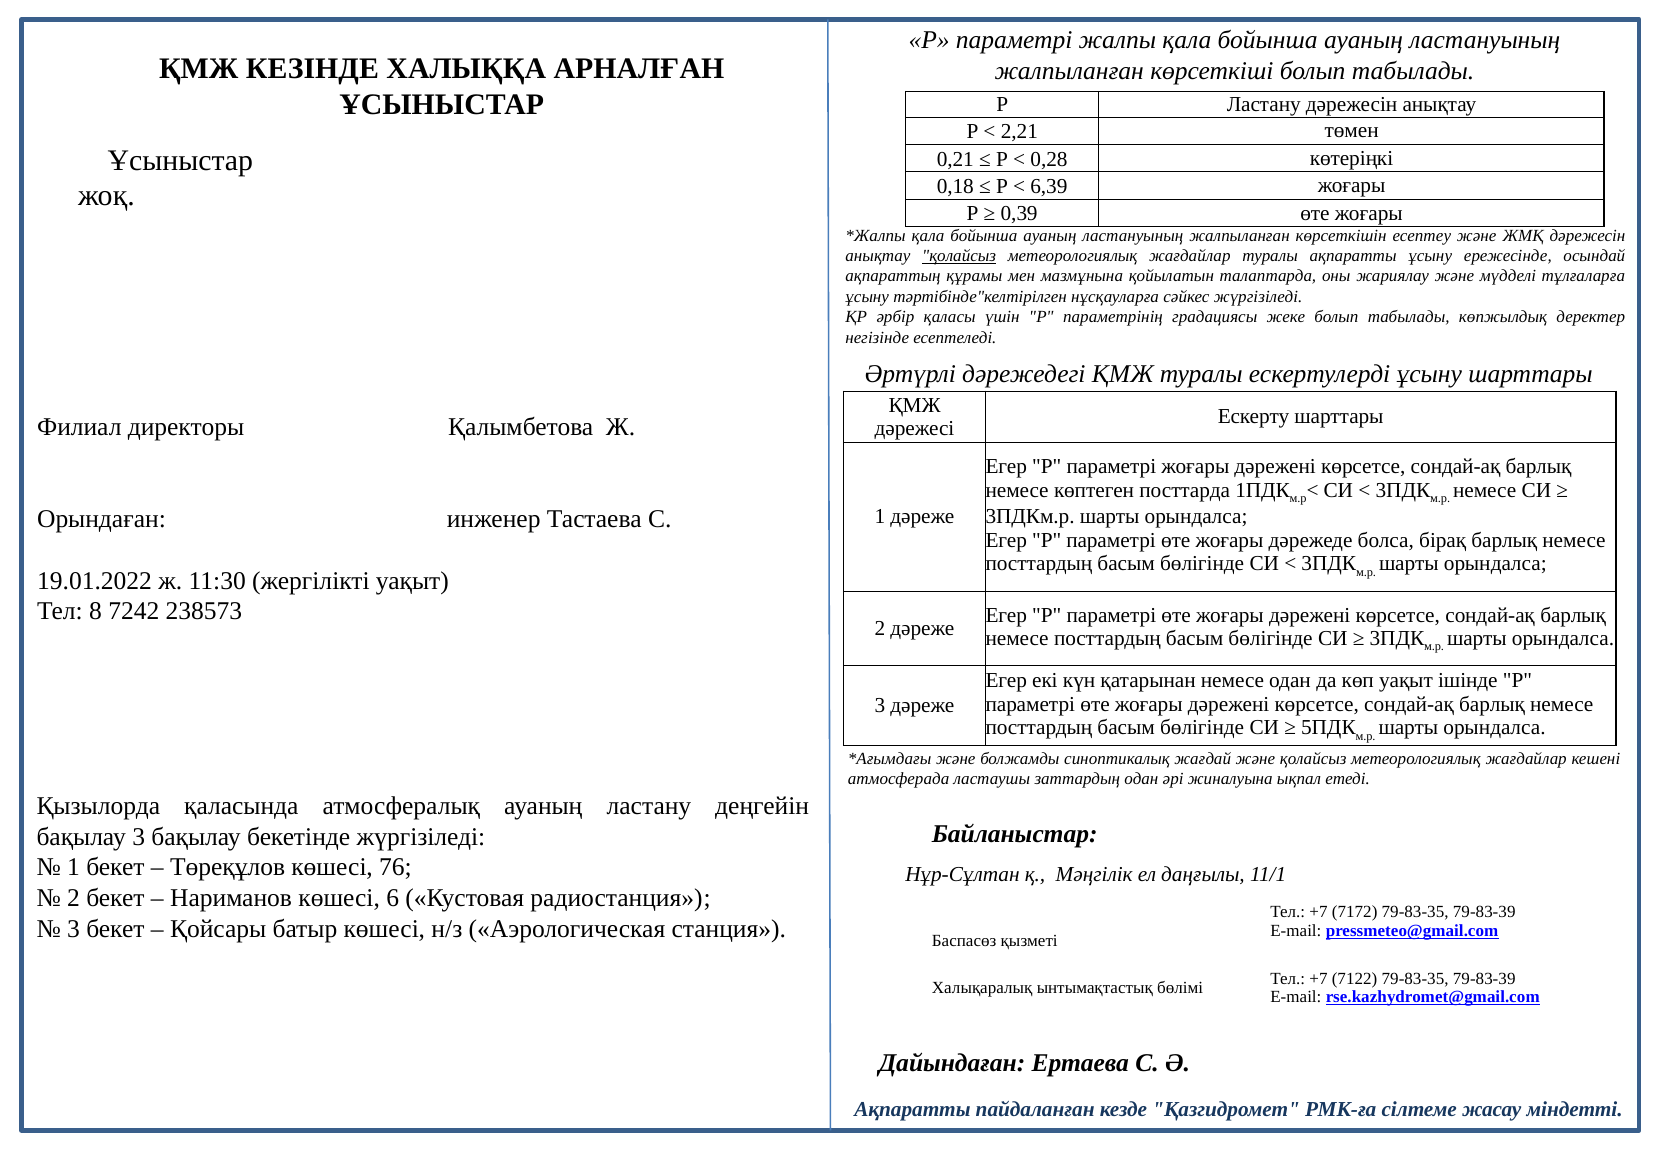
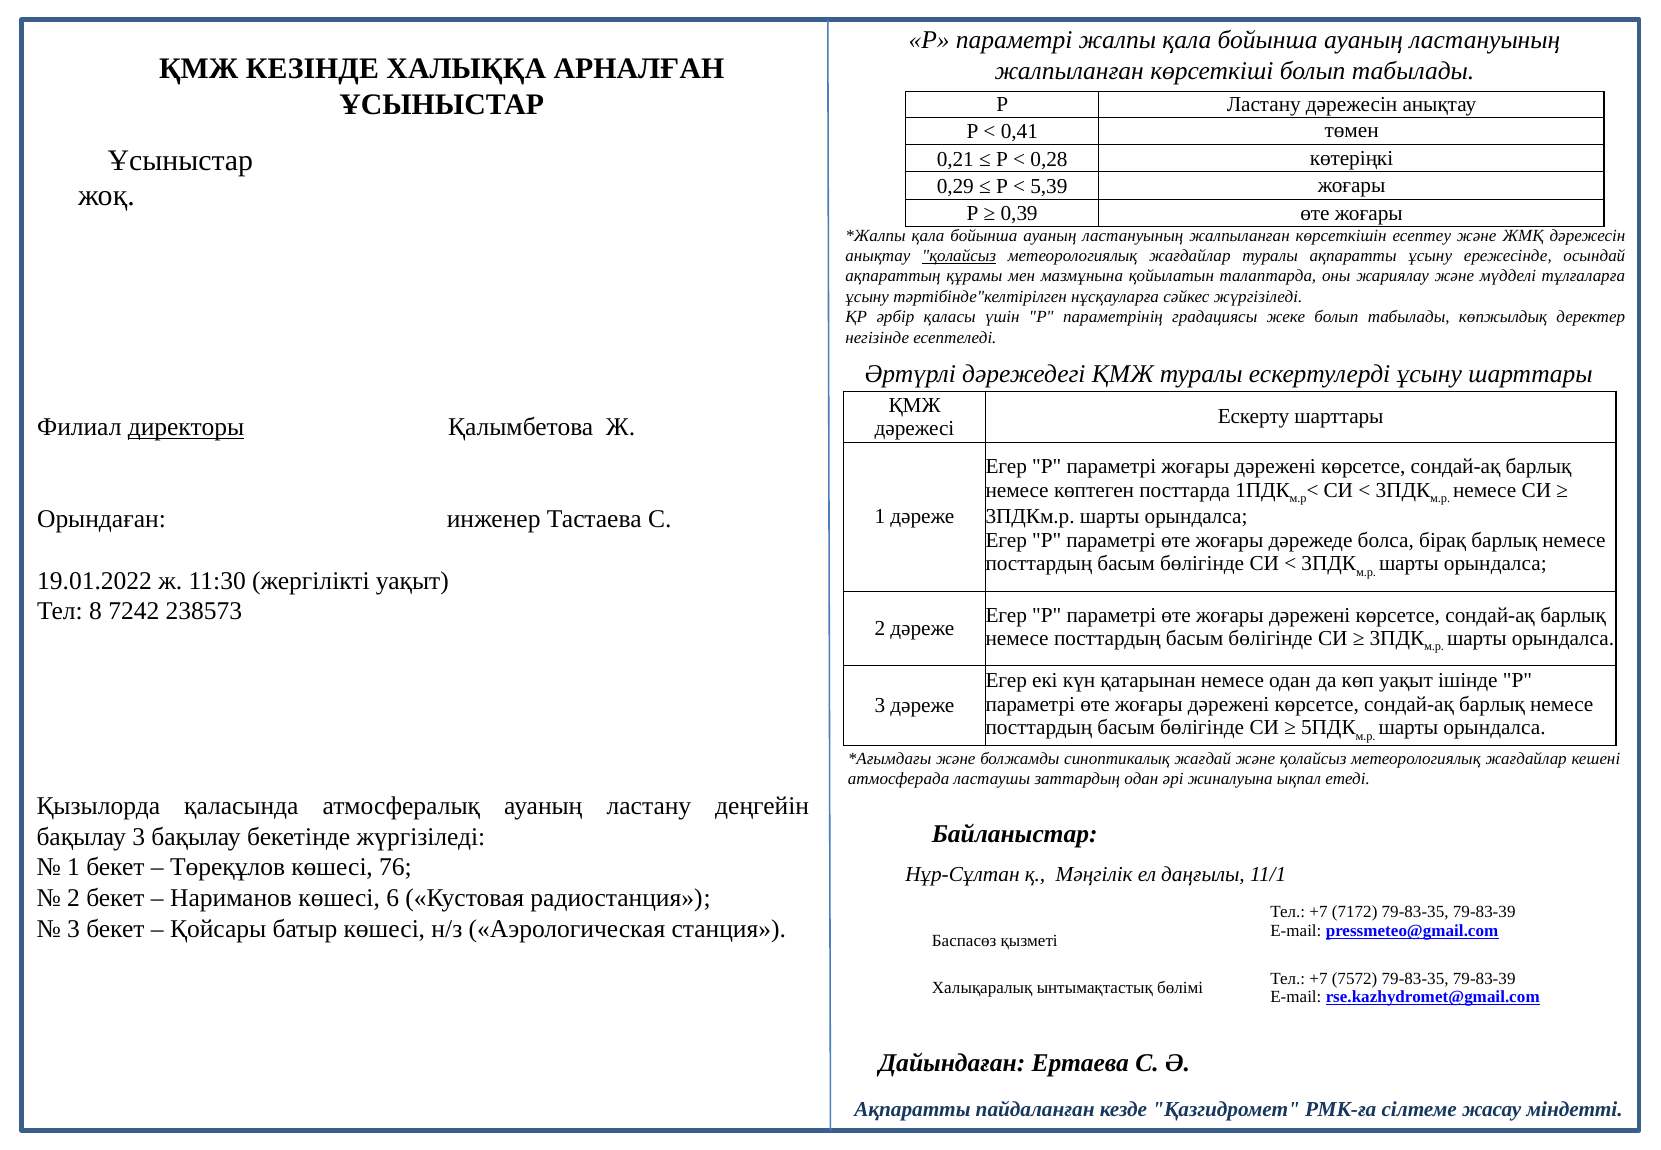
2,21: 2,21 -> 0,41
0,18: 0,18 -> 0,29
6,39: 6,39 -> 5,39
директоры underline: none -> present
7122: 7122 -> 7572
